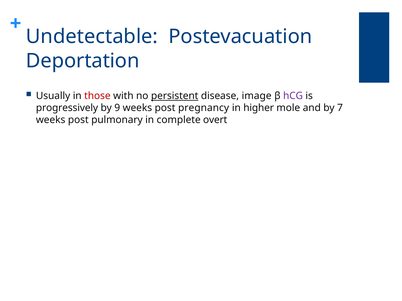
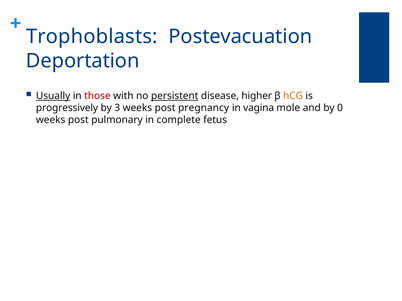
Undetectable: Undetectable -> Trophoblasts
Usually underline: none -> present
image: image -> higher
hCG colour: purple -> orange
9: 9 -> 3
higher: higher -> vagina
7: 7 -> 0
overt: overt -> fetus
